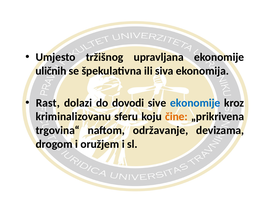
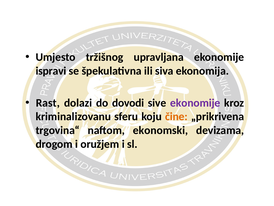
uličnih: uličnih -> ispravi
ekonomije at (195, 103) colour: blue -> purple
održavanje: održavanje -> ekonomski
